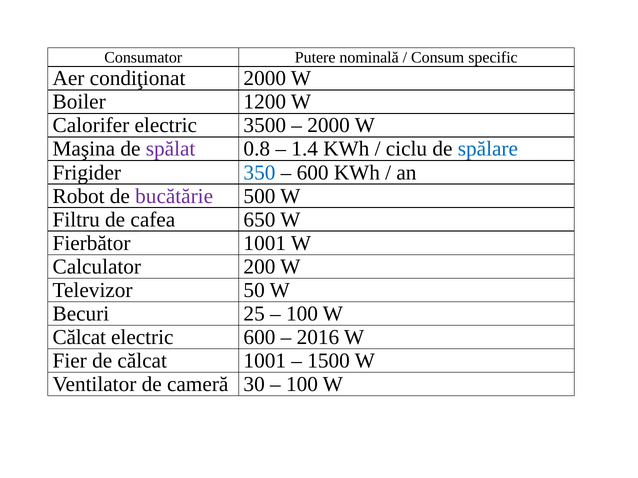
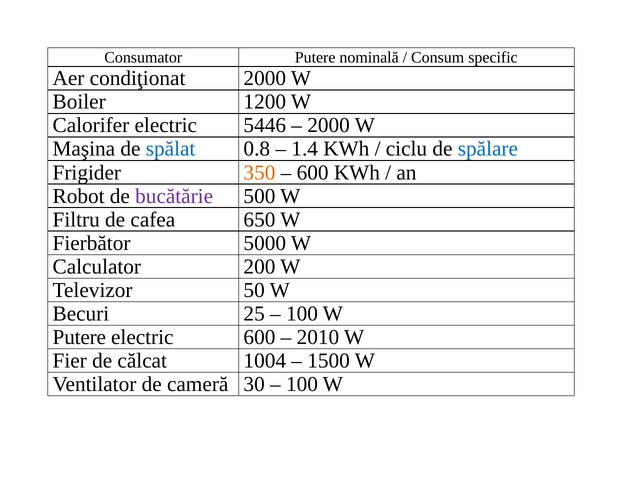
3500: 3500 -> 5446
spălat colour: purple -> blue
350 colour: blue -> orange
Fierbător 1001: 1001 -> 5000
Călcat at (79, 337): Călcat -> Putere
2016: 2016 -> 2010
călcat 1001: 1001 -> 1004
